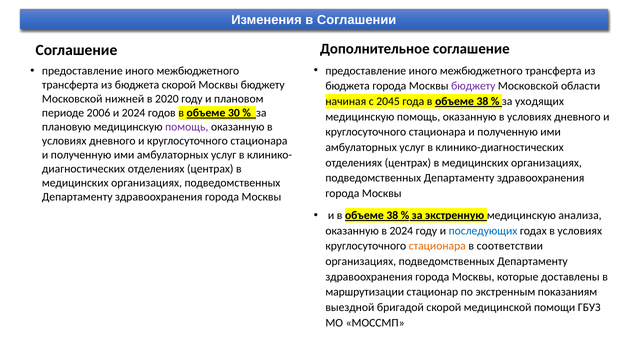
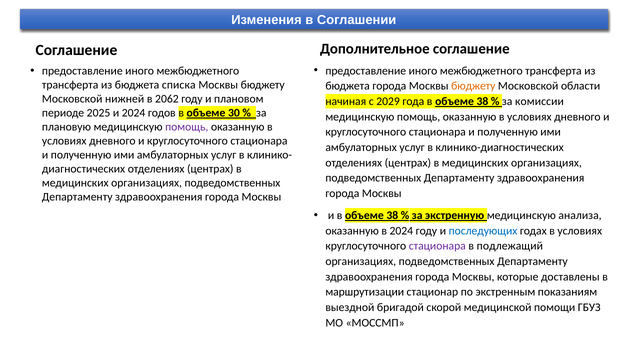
бюджета скорой: скорой -> списка
бюджету at (473, 86) colour: purple -> orange
2020: 2020 -> 2062
2045: 2045 -> 2029
уходящих: уходящих -> комиссии
2006: 2006 -> 2025
стационара at (437, 246) colour: orange -> purple
соответствии: соответствии -> подлежащий
